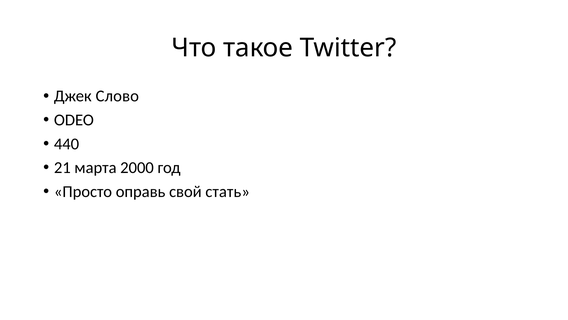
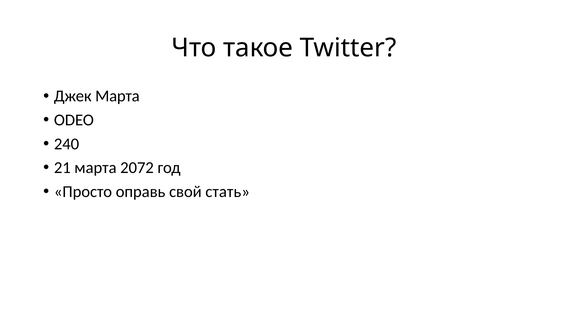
Джек Слово: Слово -> Марта
440: 440 -> 240
2000: 2000 -> 2072
